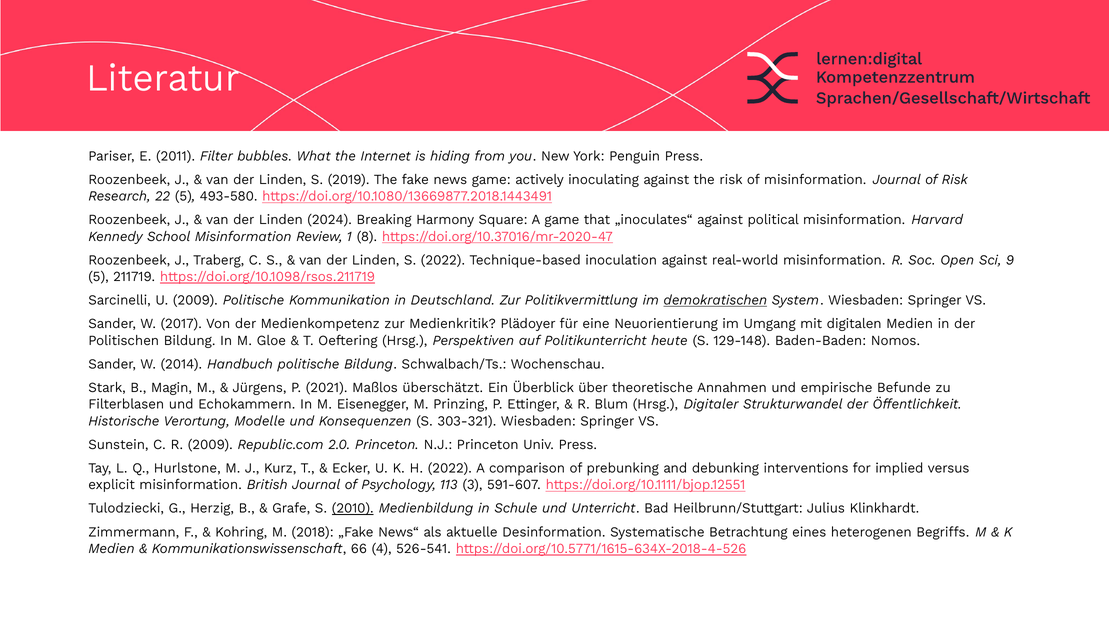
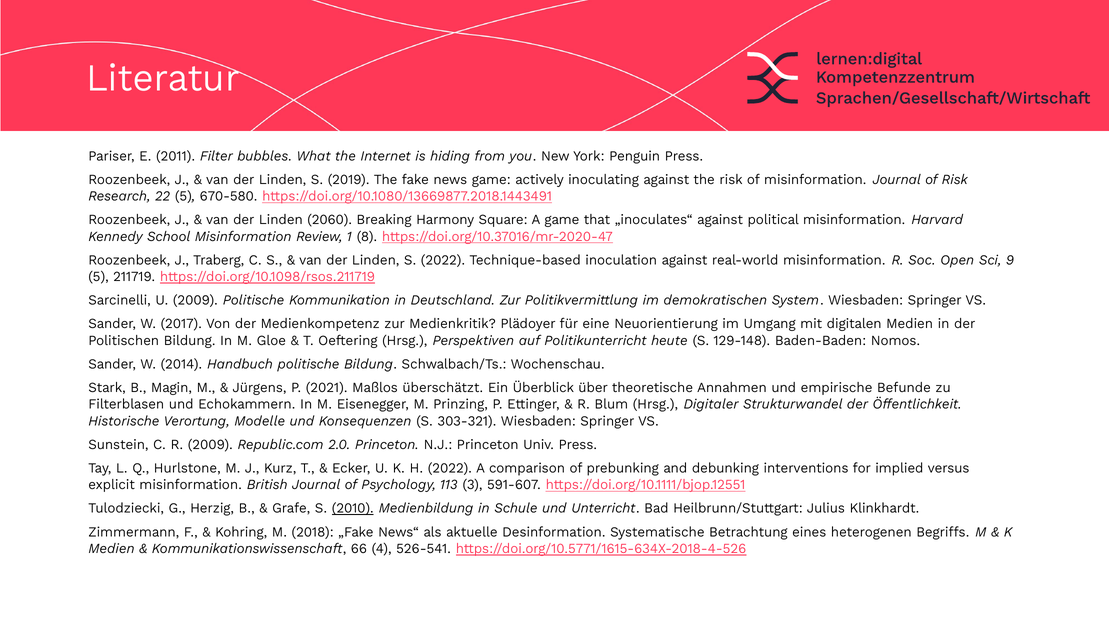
493-580: 493-580 -> 670-580
2024: 2024 -> 2060
demokratischen underline: present -> none
